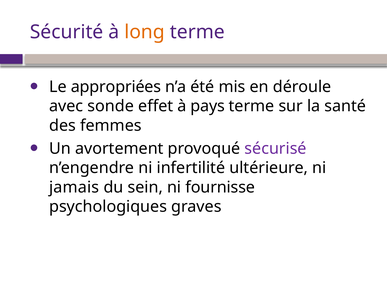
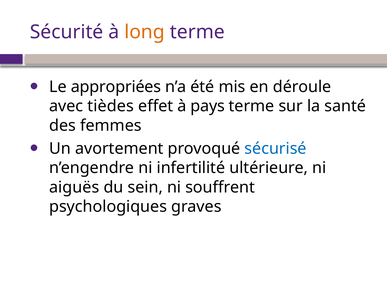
sonde: sonde -> tièdes
sécurisé colour: purple -> blue
jamais: jamais -> aiguës
fournisse: fournisse -> souffrent
